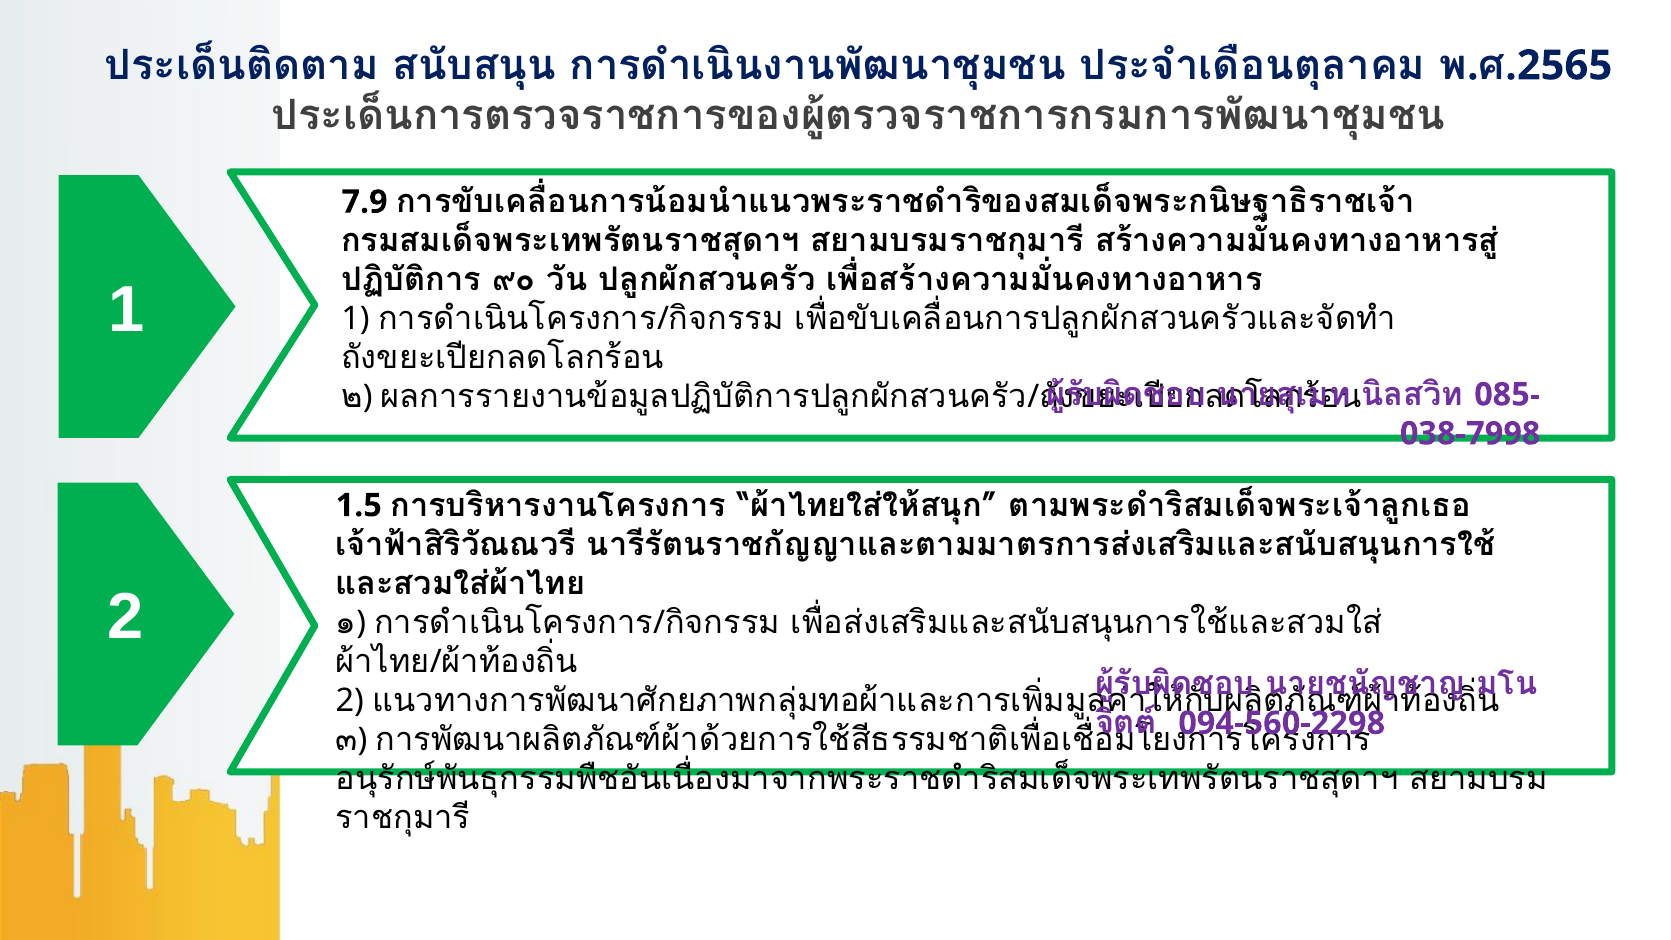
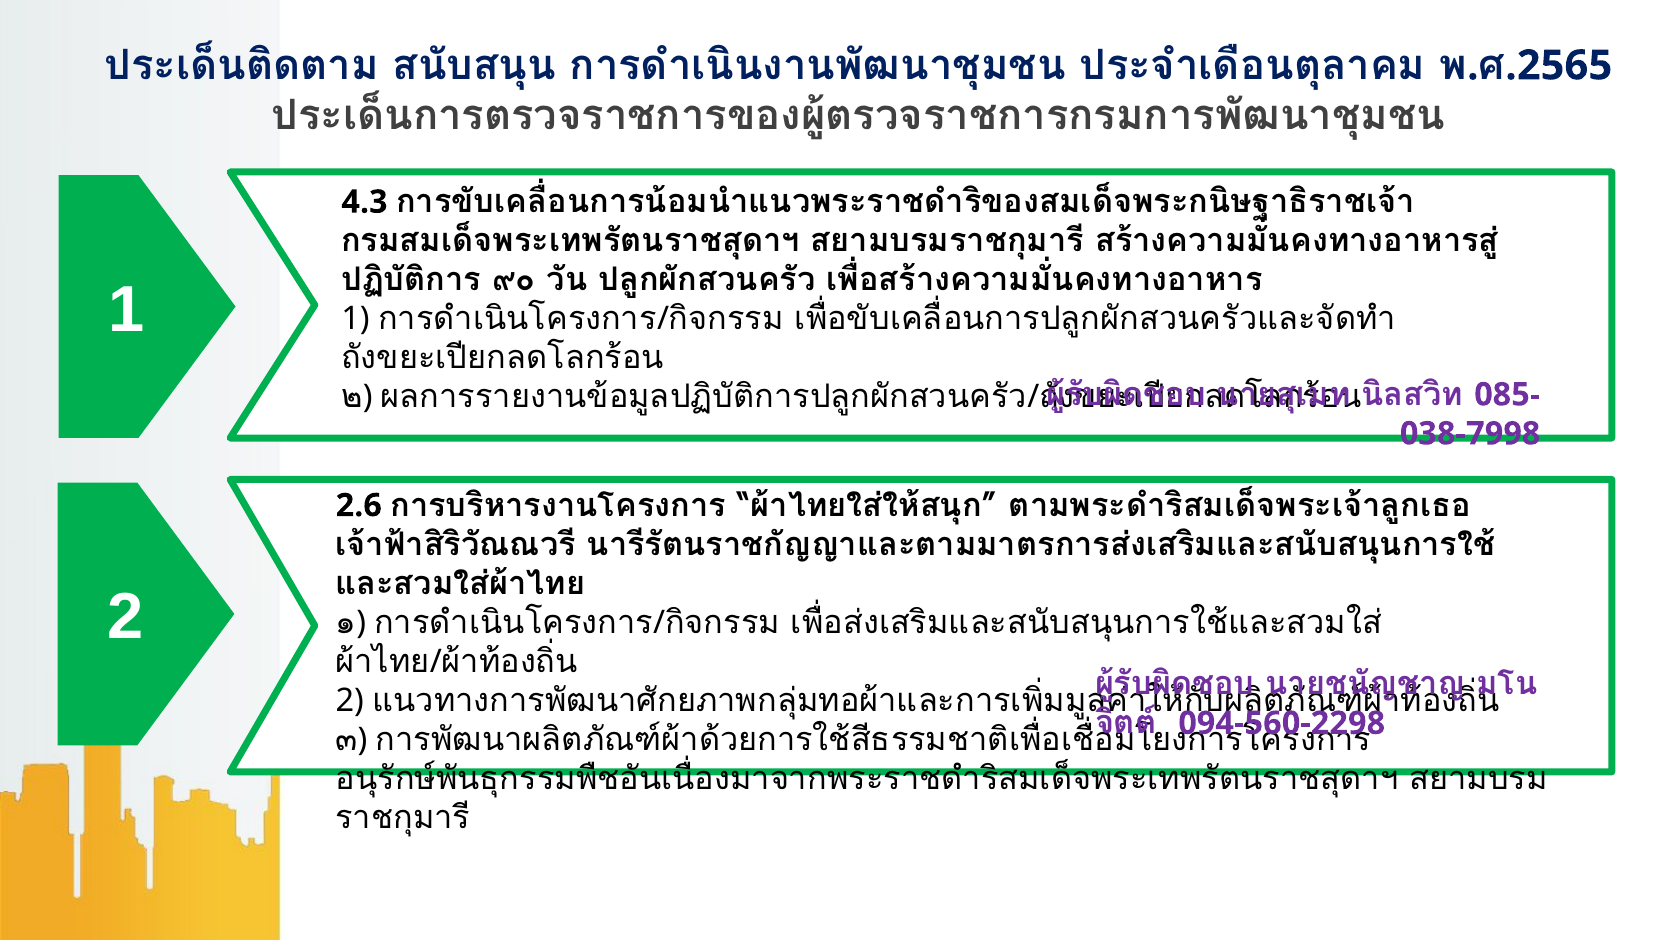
7.9: 7.9 -> 4.3
1.5: 1.5 -> 2.6
